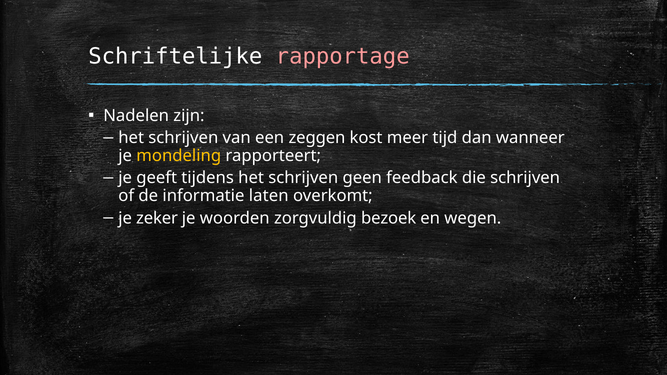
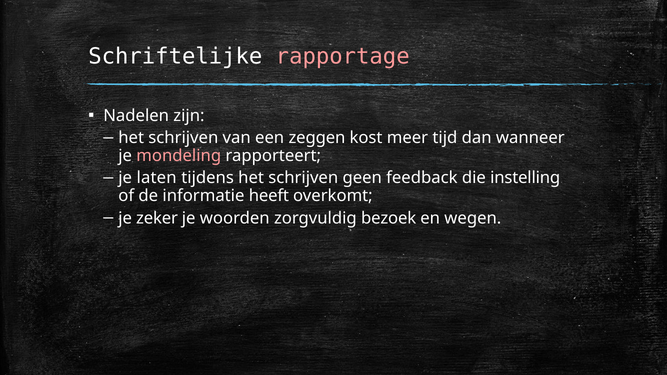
mondeling colour: yellow -> pink
geeft: geeft -> laten
die schrijven: schrijven -> instelling
laten: laten -> heeft
